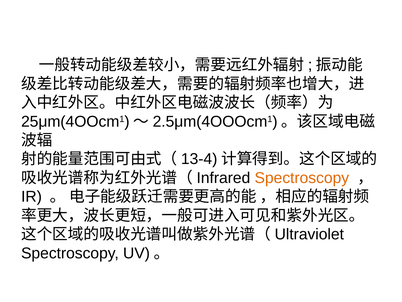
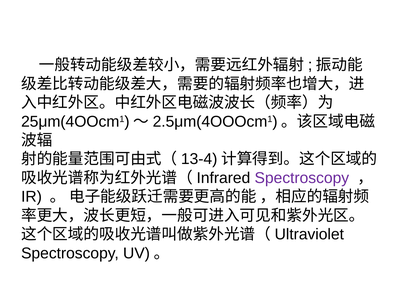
Spectroscopy at (302, 178) colour: orange -> purple
